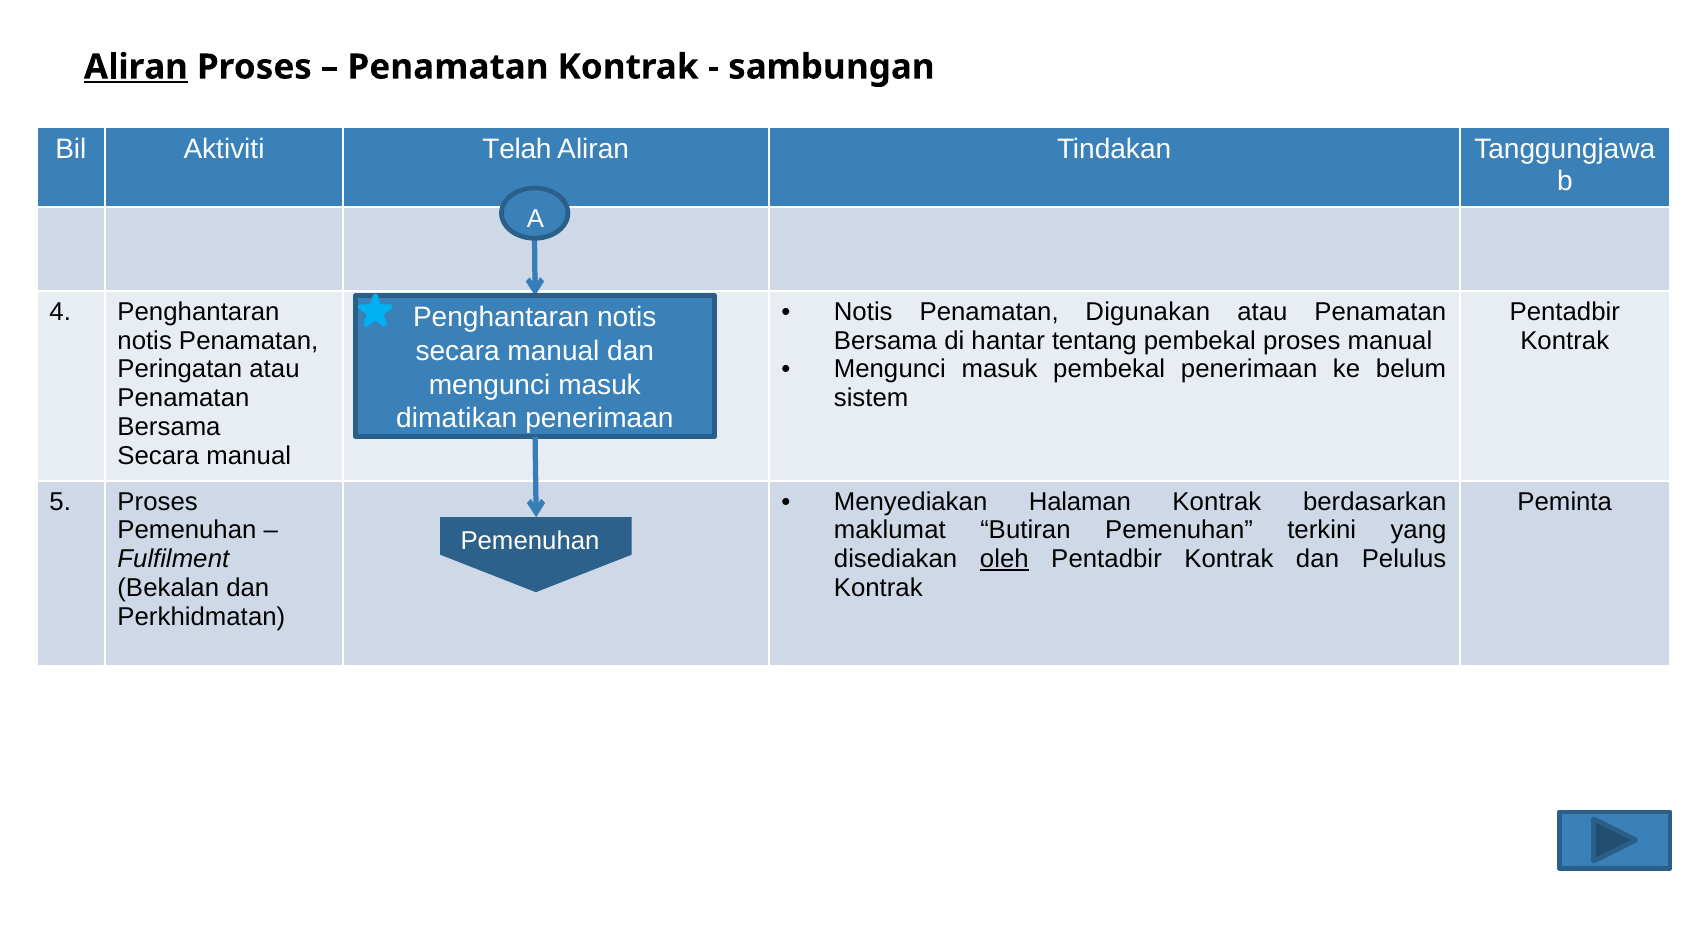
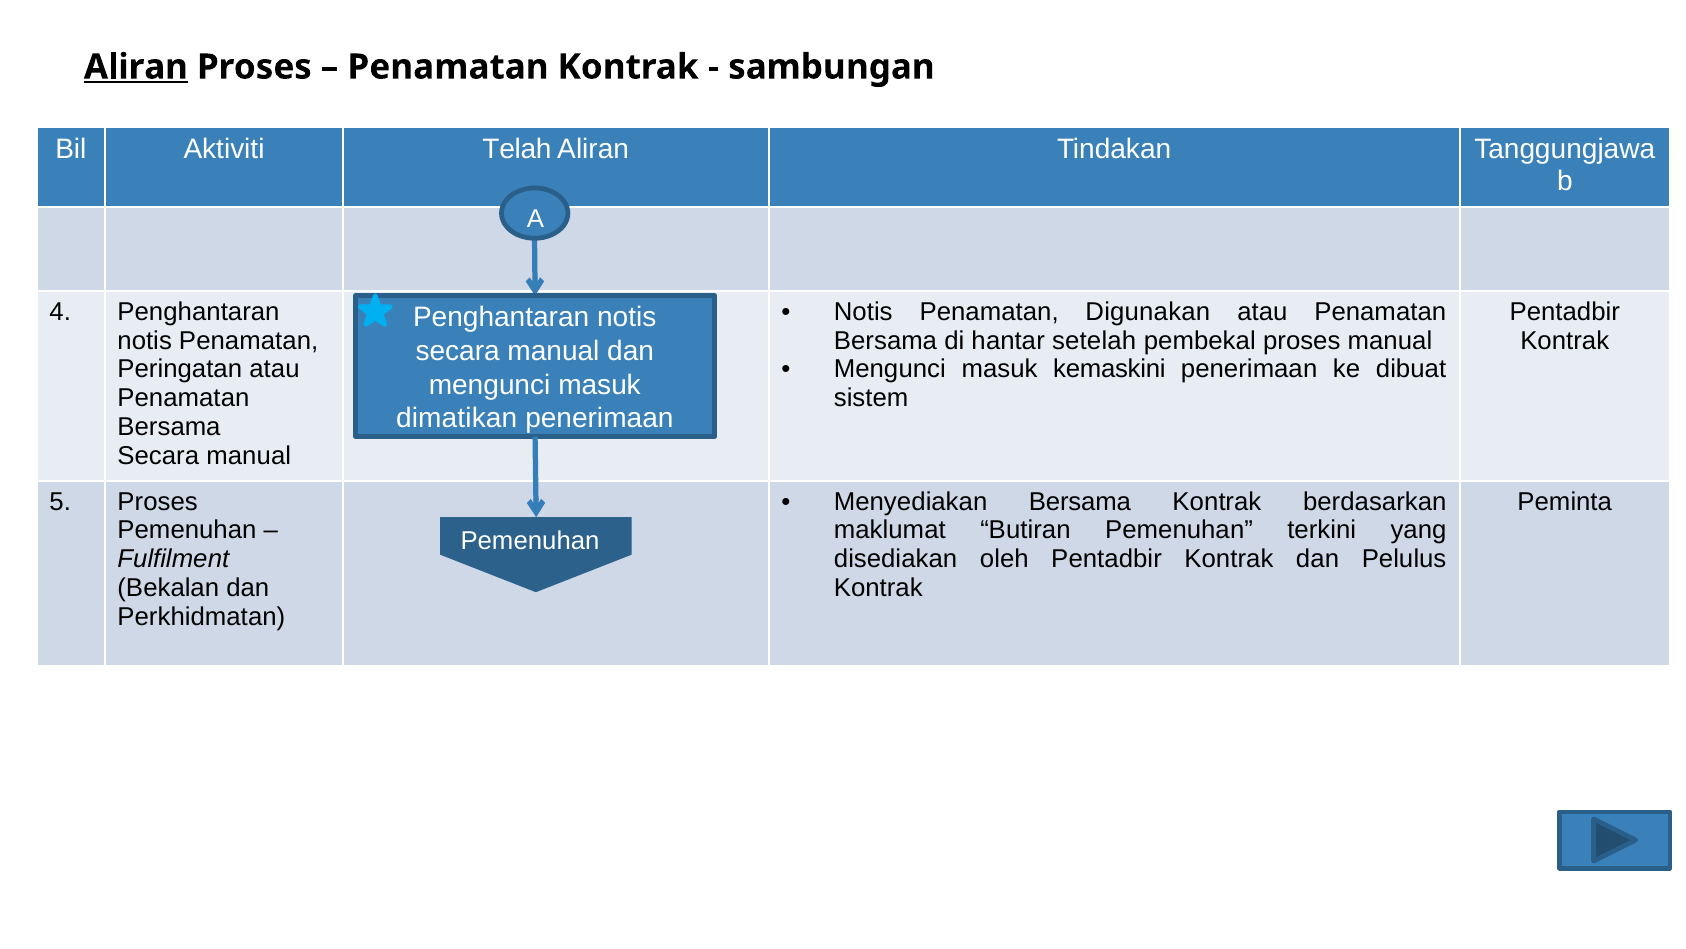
tentang: tentang -> setelah
masuk pembekal: pembekal -> kemaskini
belum: belum -> dibuat
Menyediakan Halaman: Halaman -> Bersama
oleh underline: present -> none
